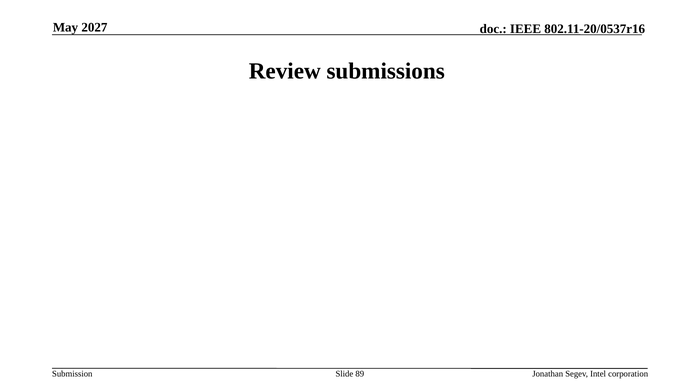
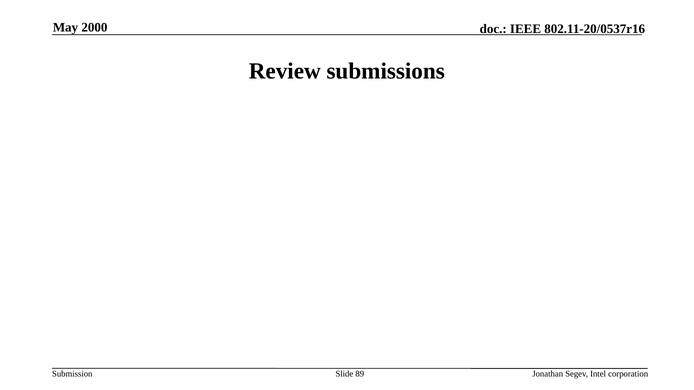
2027: 2027 -> 2000
